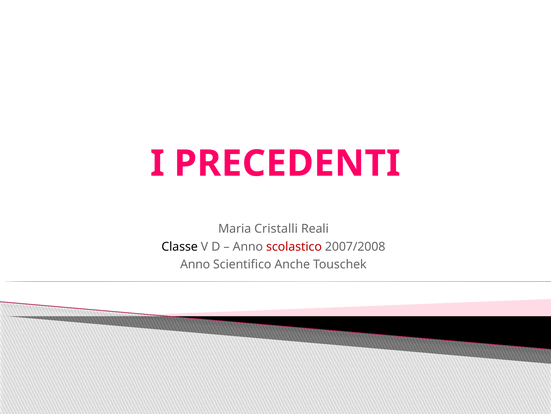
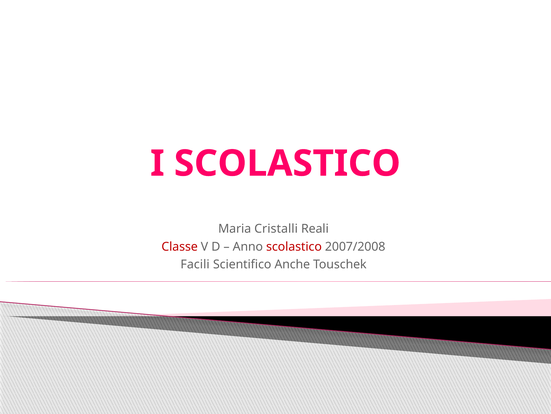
I PRECEDENTI: PRECEDENTI -> SCOLASTICO
Classe colour: black -> red
Anno at (195, 264): Anno -> Facili
